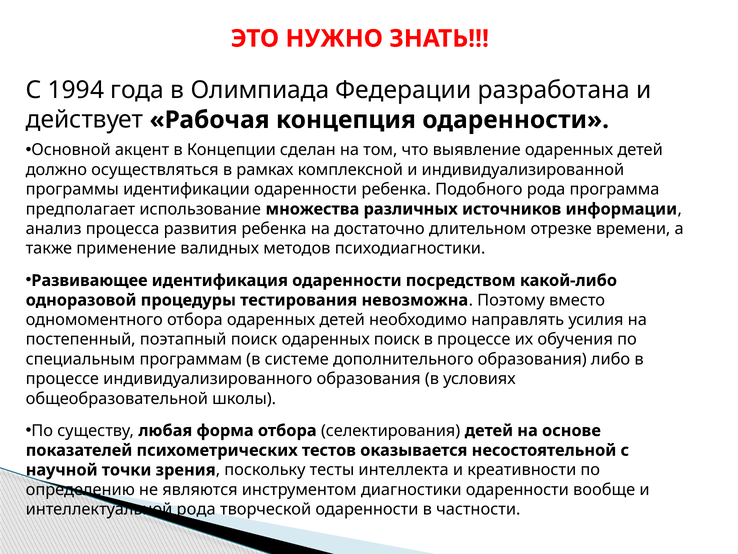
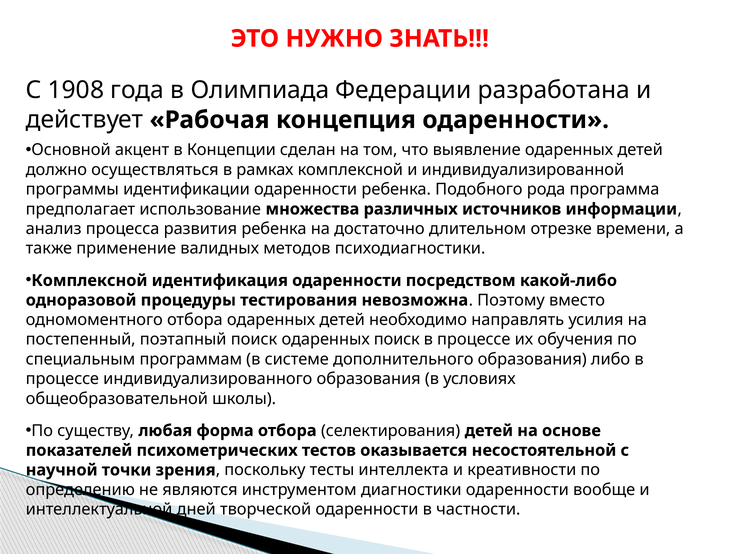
1994: 1994 -> 1908
Развивающее at (89, 280): Развивающее -> Комплексной
интеллектуальной рода: рода -> дней
